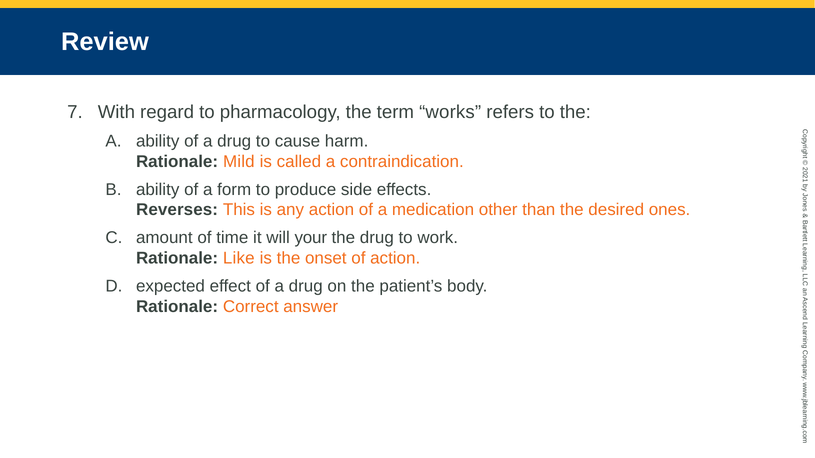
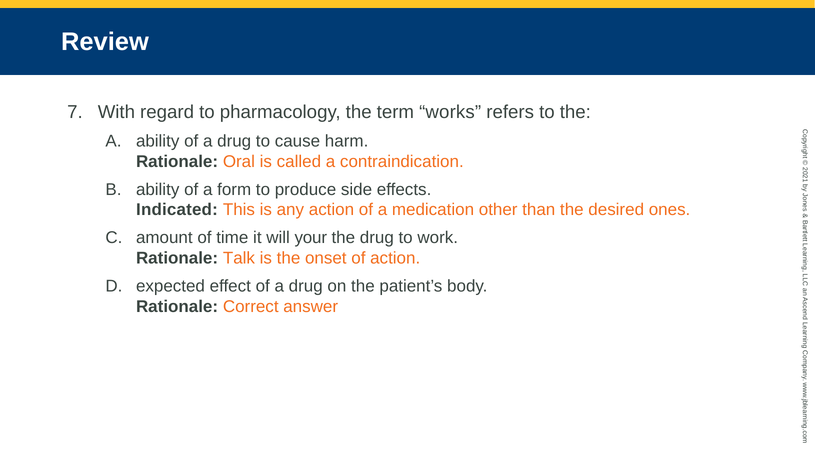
Mild: Mild -> Oral
Reverses: Reverses -> Indicated
Like: Like -> Talk
